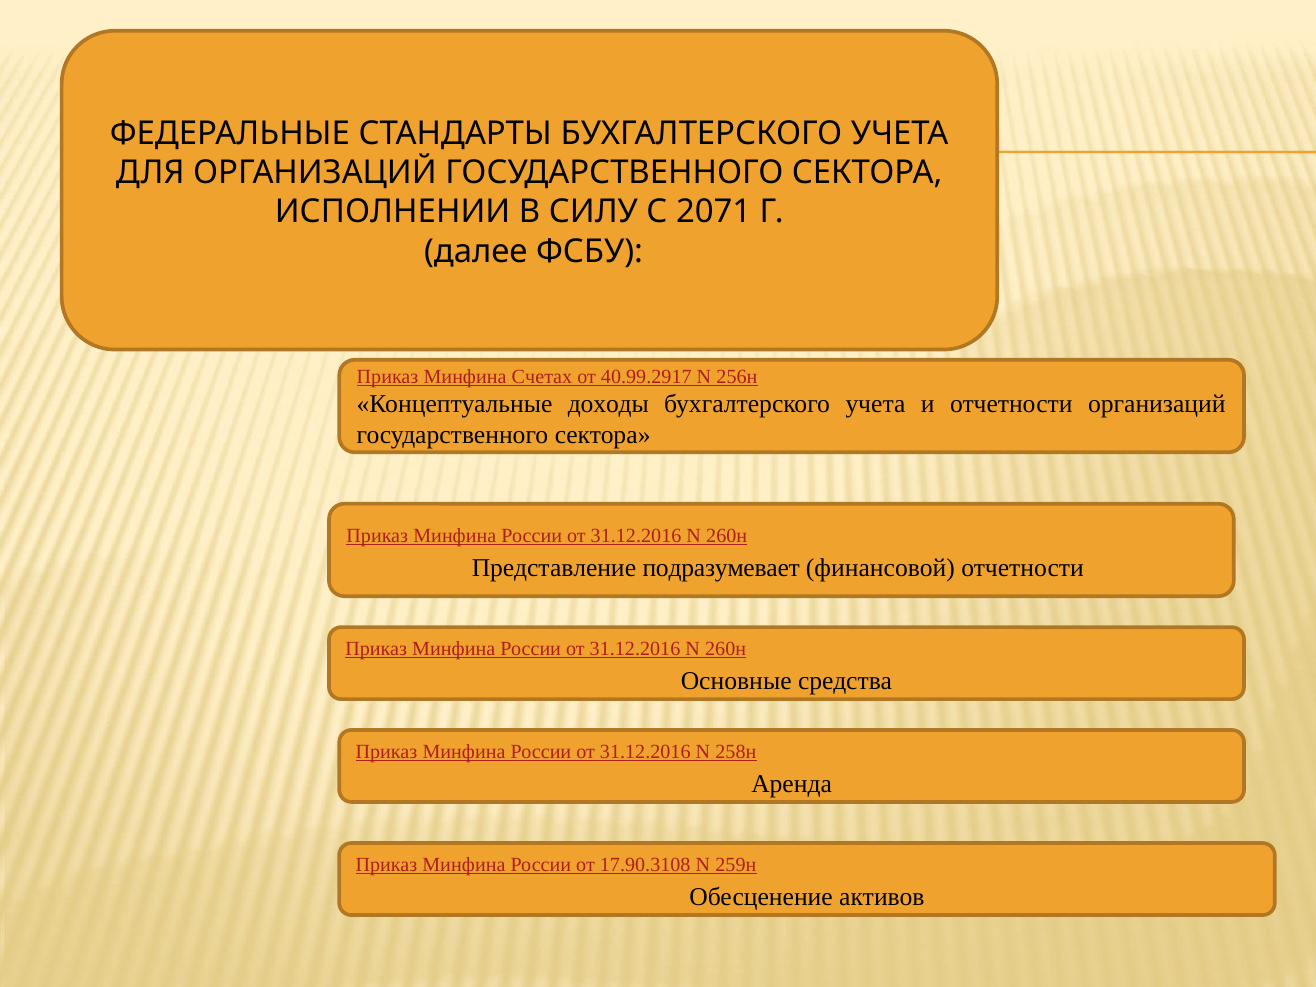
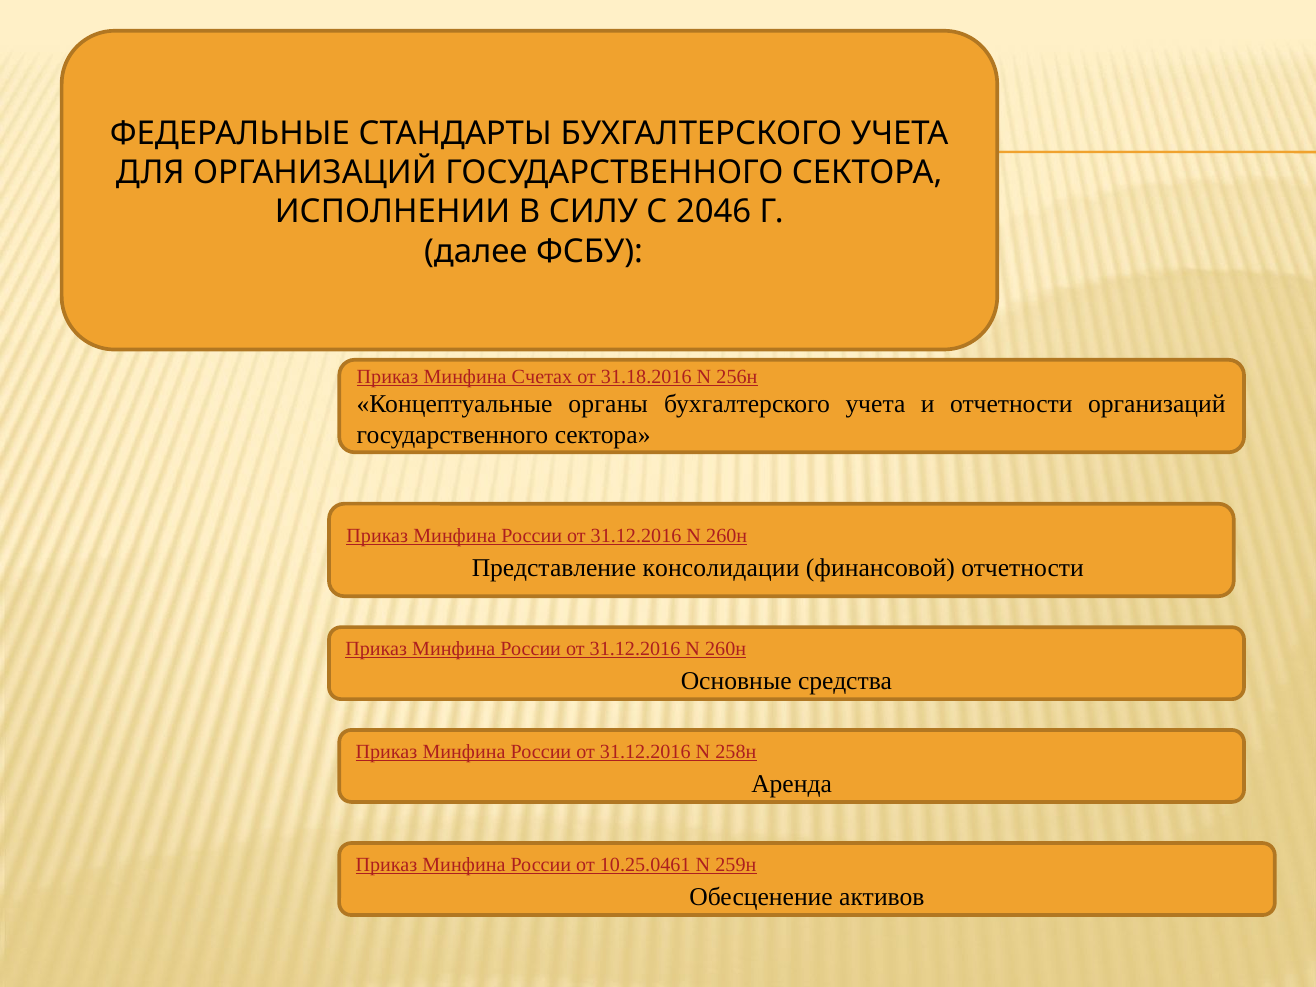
2071: 2071 -> 2046
40.99.2917: 40.99.2917 -> 31.18.2016
доходы: доходы -> органы
подразумевает: подразумевает -> консолидации
17.90.3108: 17.90.3108 -> 10.25.0461
